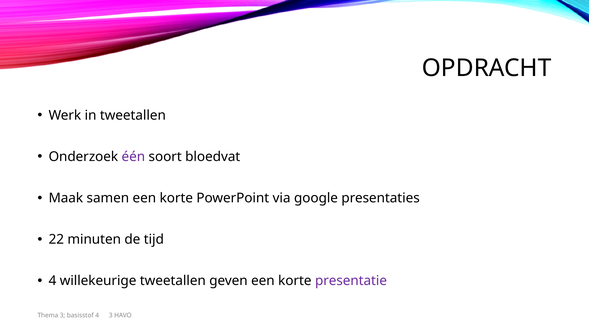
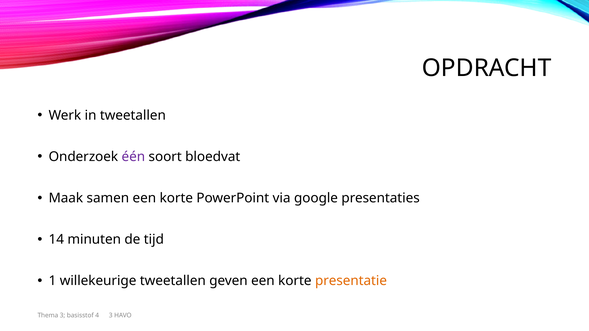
22: 22 -> 14
4 at (52, 281): 4 -> 1
presentatie colour: purple -> orange
